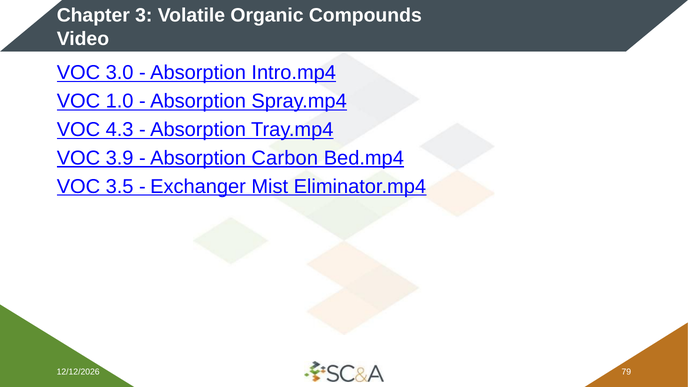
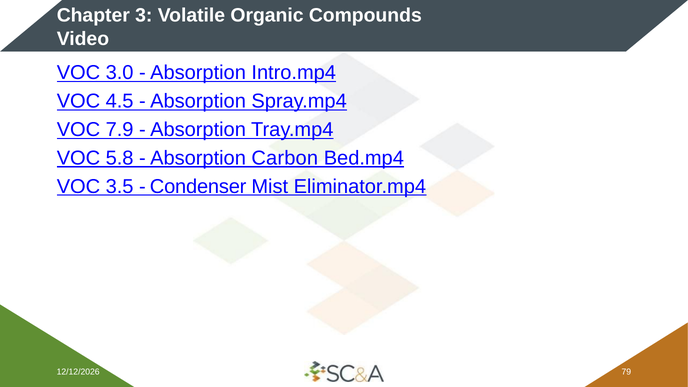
1.0: 1.0 -> 4.5
4.3: 4.3 -> 7.9
3.9: 3.9 -> 5.8
Exchanger: Exchanger -> Condenser
